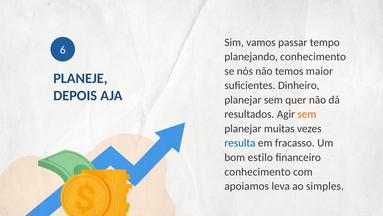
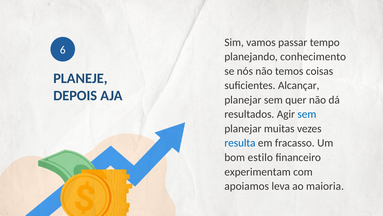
maior: maior -> coisas
Dinheiro: Dinheiro -> Alcançar
sem at (307, 114) colour: orange -> blue
conhecimento at (257, 171): conhecimento -> experimentam
simples: simples -> maioria
